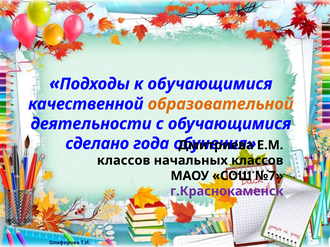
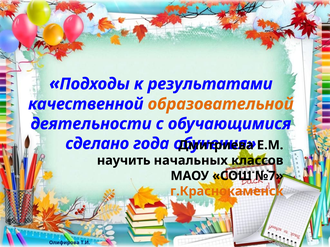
к обучающимися: обучающимися -> результатами
классов at (124, 161): классов -> научить
г.Краснокаменск colour: purple -> orange
